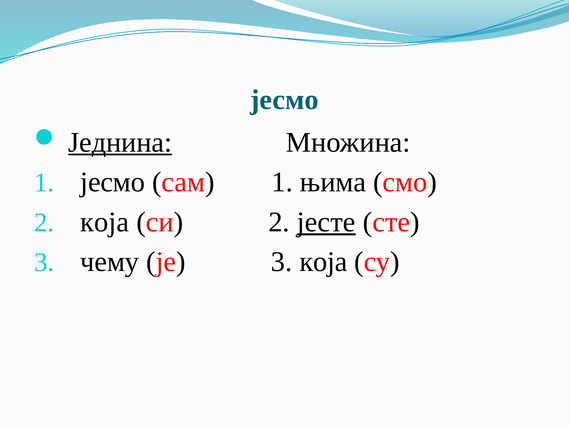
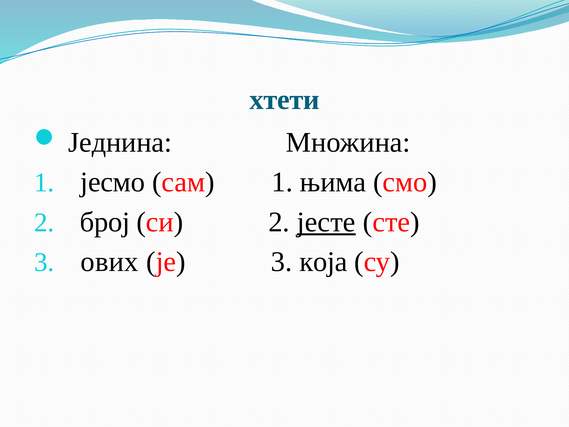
јесмо at (284, 100): јесмо -> хтети
Једнина underline: present -> none
2 која: која -> број
чему: чему -> ових
